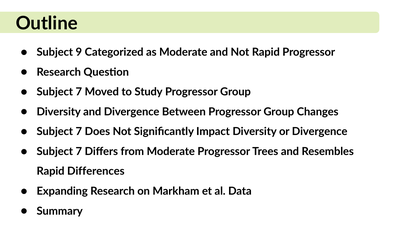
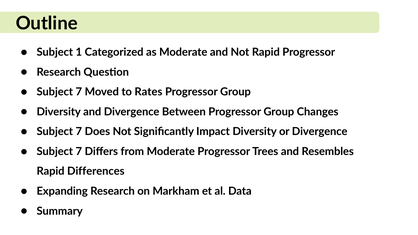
9: 9 -> 1
Study: Study -> Rates
